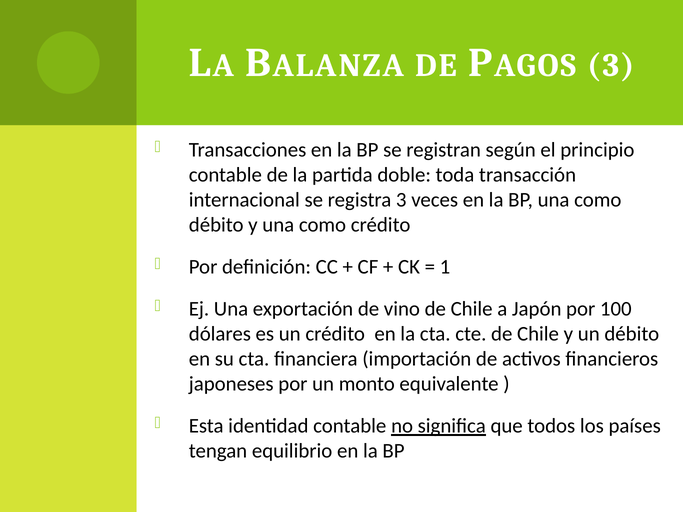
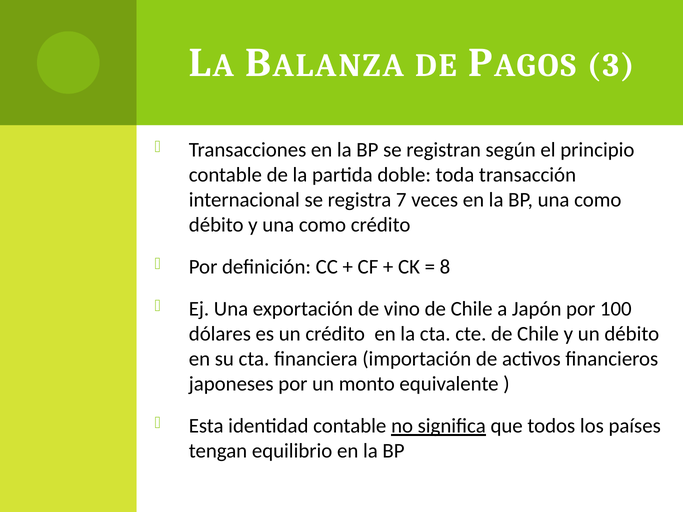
registra 3: 3 -> 7
1: 1 -> 8
